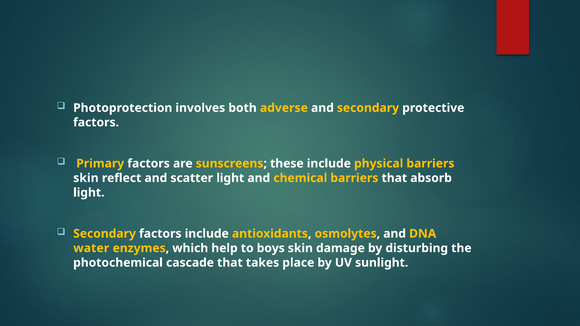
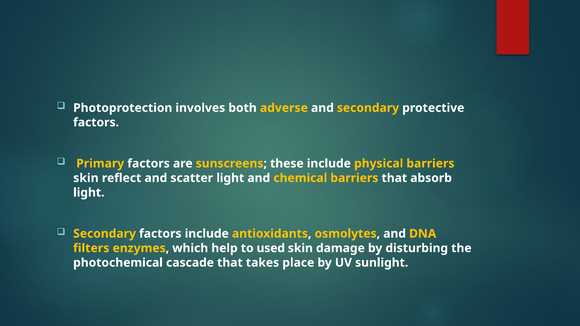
water: water -> filters
boys: boys -> used
